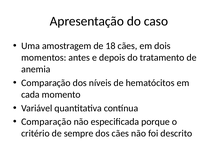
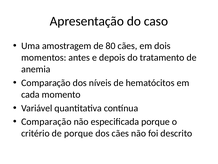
18: 18 -> 80
de sempre: sempre -> porque
